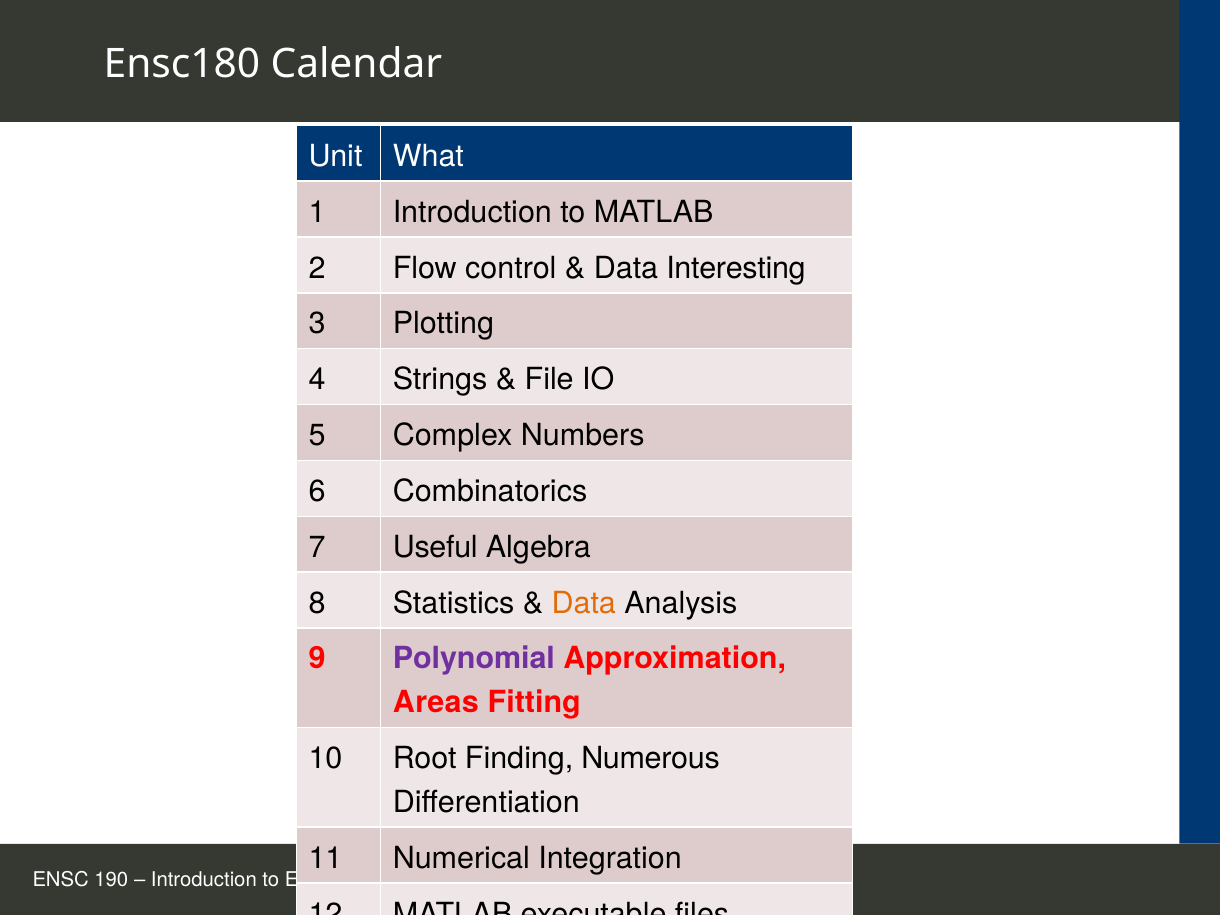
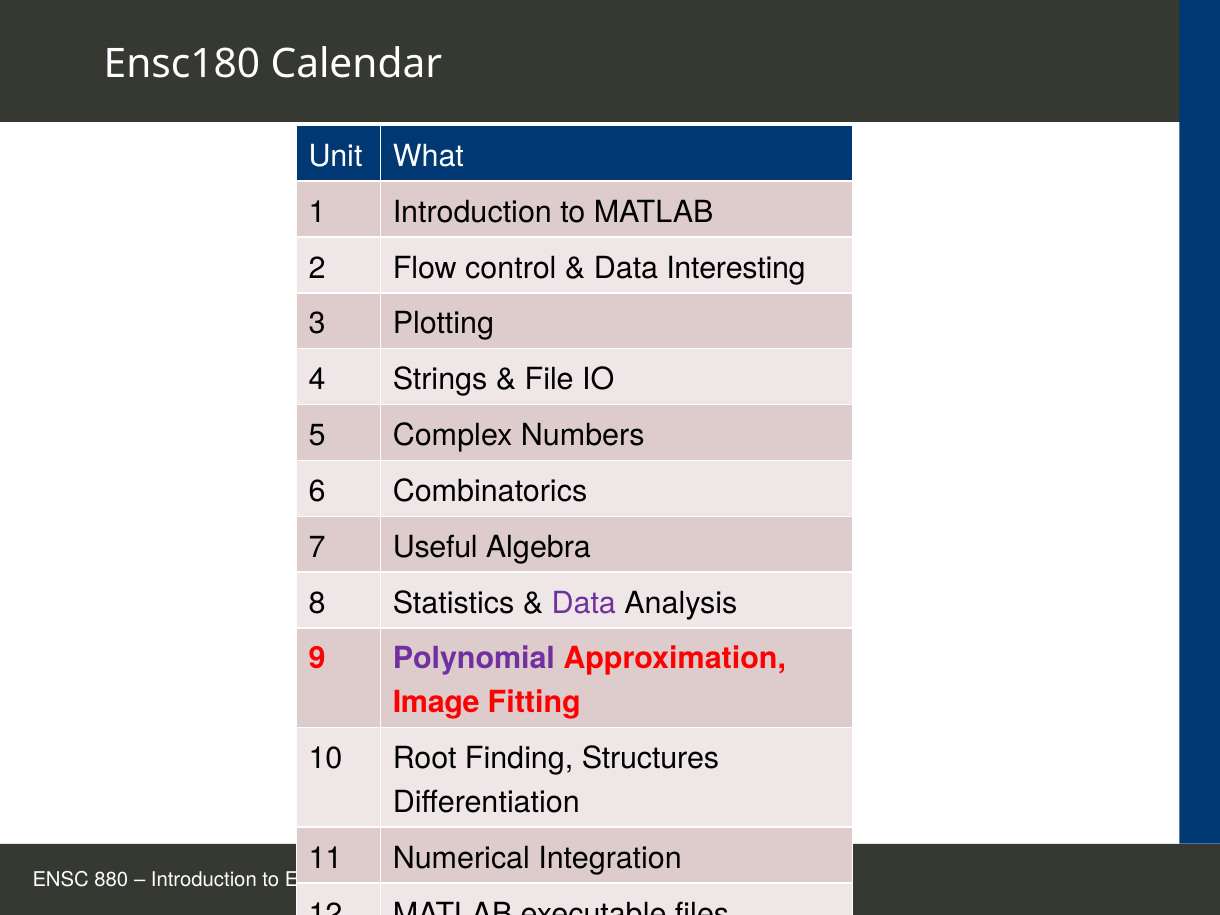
Data at (584, 603) colour: orange -> purple
Areas: Areas -> Image
Numerous: Numerous -> Structures
190: 190 -> 880
